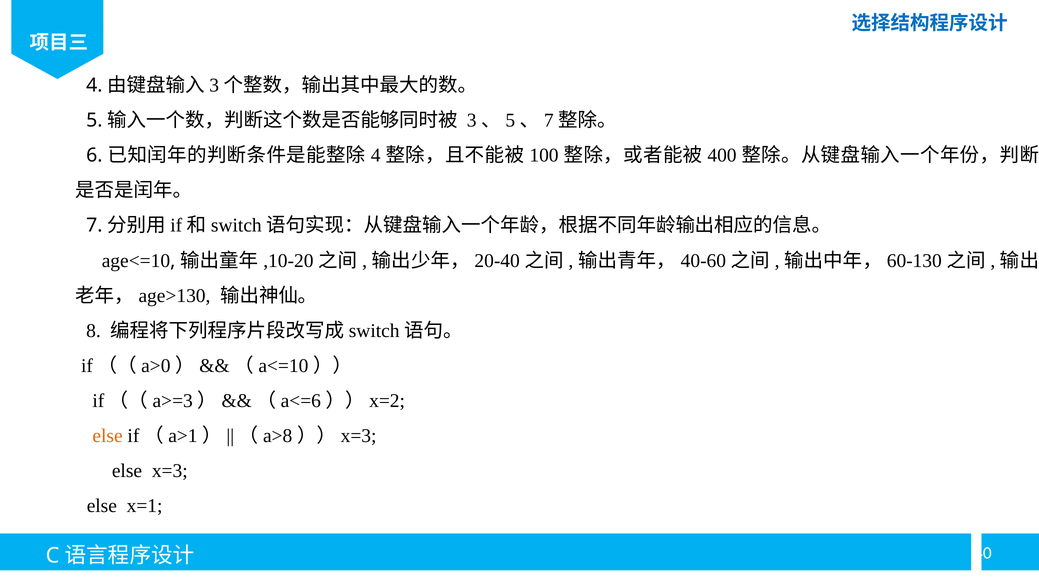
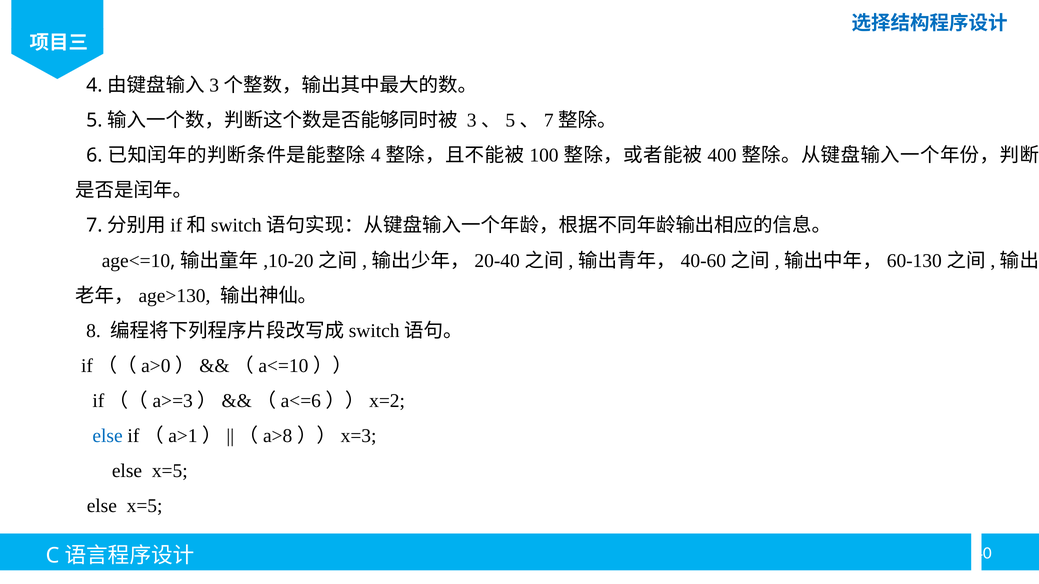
else at (108, 436) colour: orange -> blue
x=3 at (170, 471): x=3 -> x=5
x=1 at (145, 506): x=1 -> x=5
